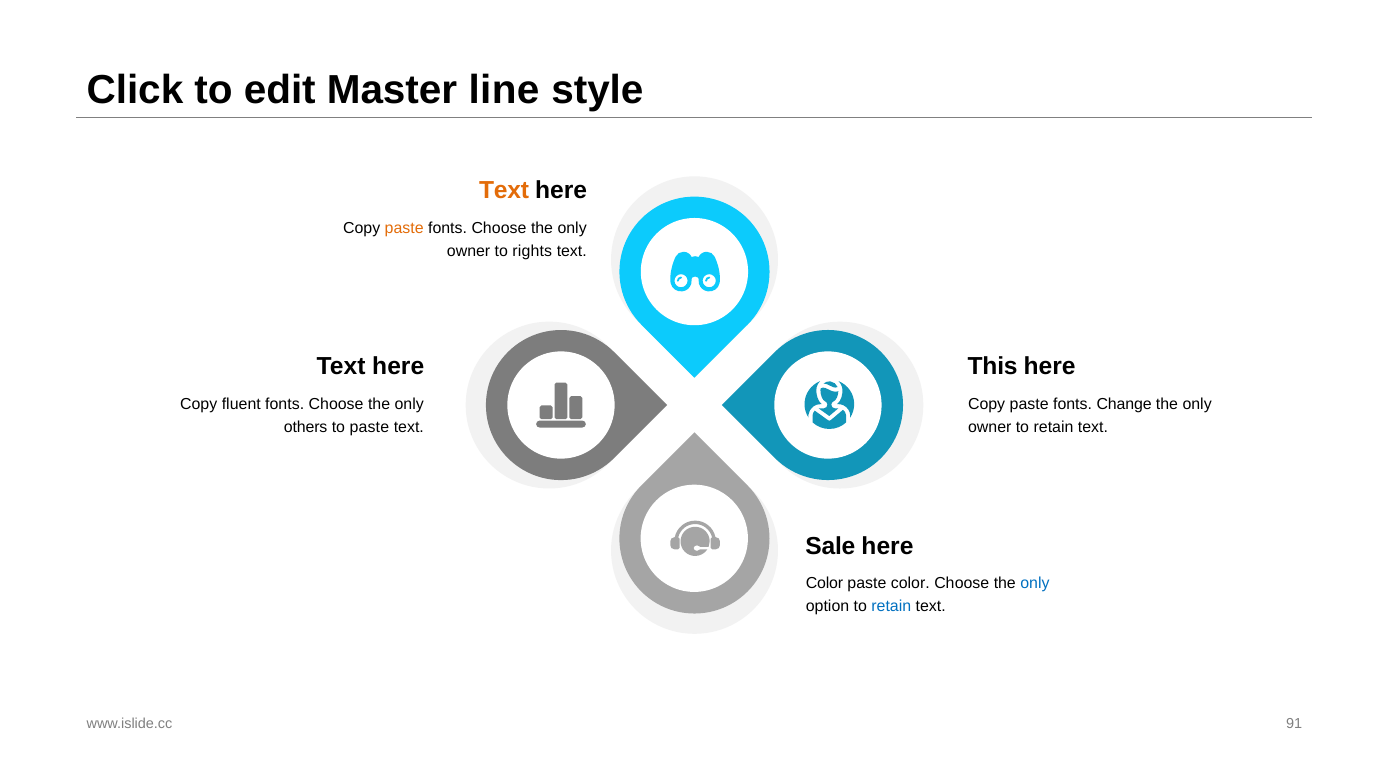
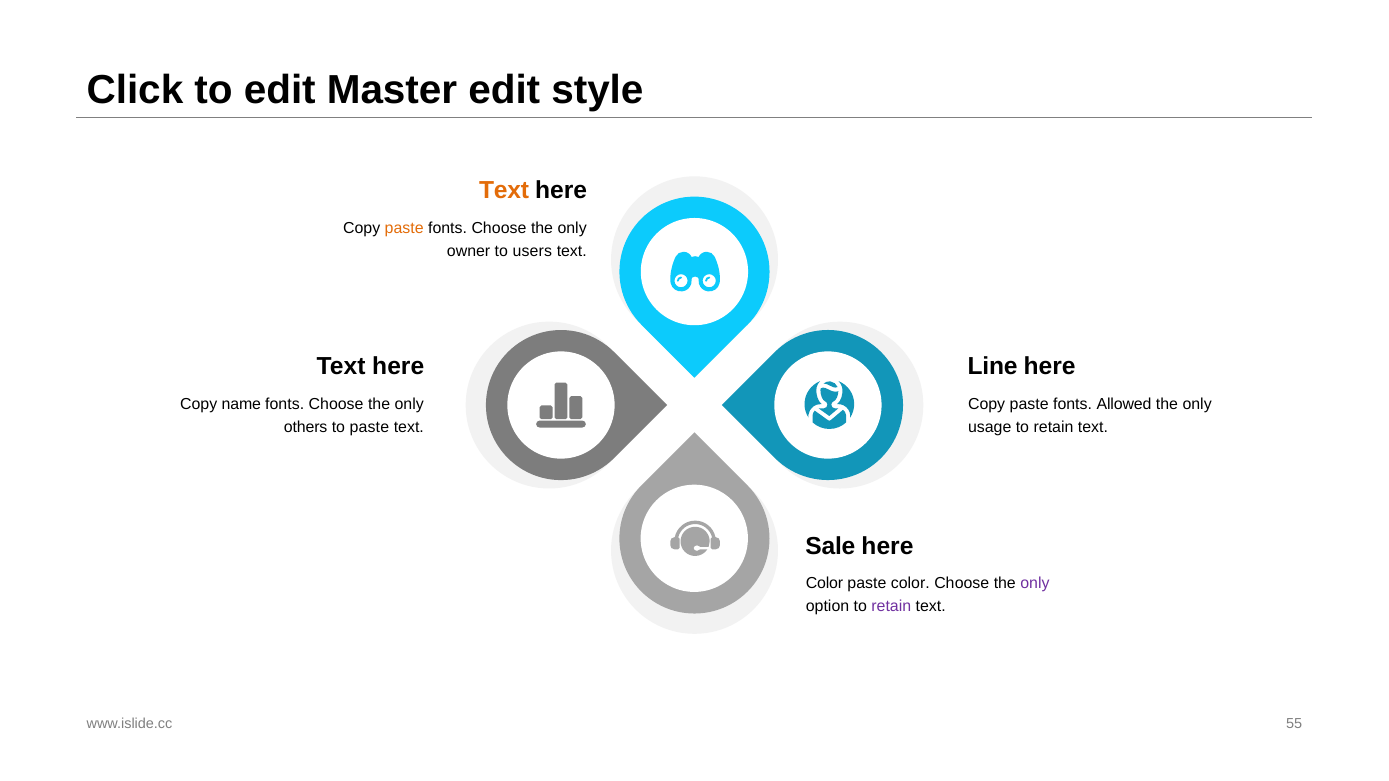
Master line: line -> edit
rights: rights -> users
This: This -> Line
fluent: fluent -> name
Change: Change -> Allowed
owner at (990, 427): owner -> usage
only at (1035, 584) colour: blue -> purple
retain at (891, 607) colour: blue -> purple
91: 91 -> 55
